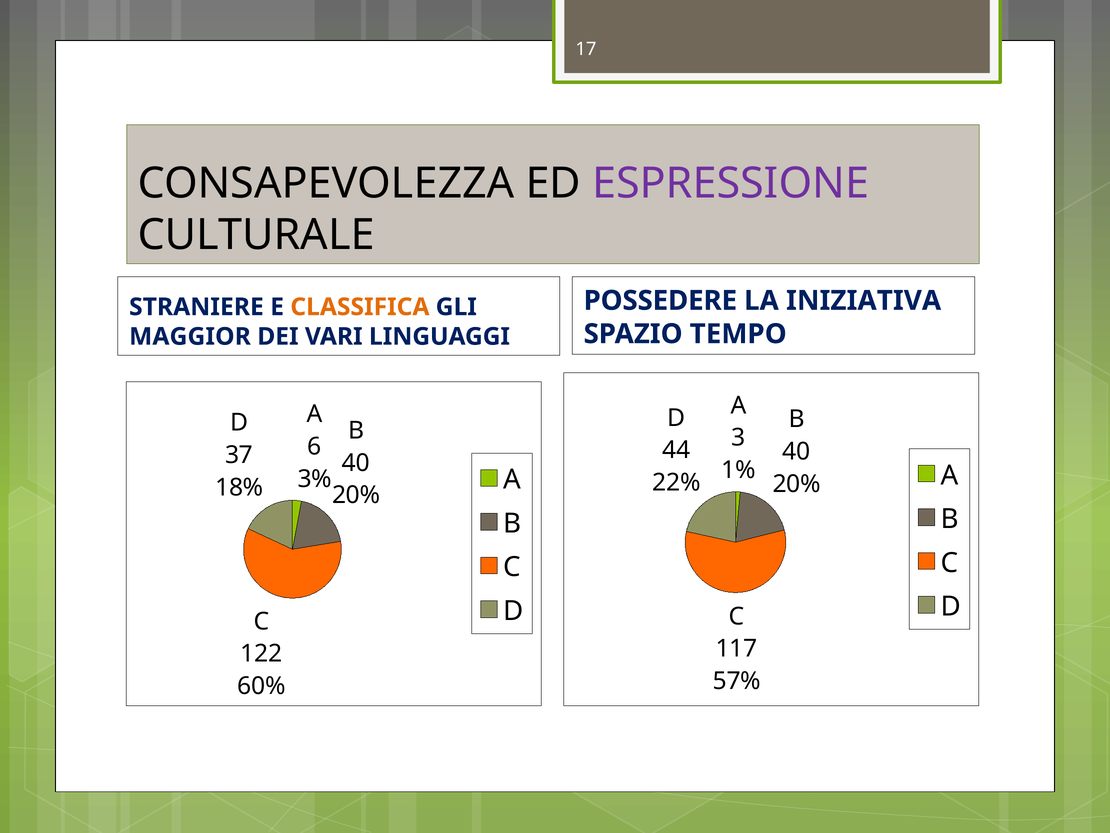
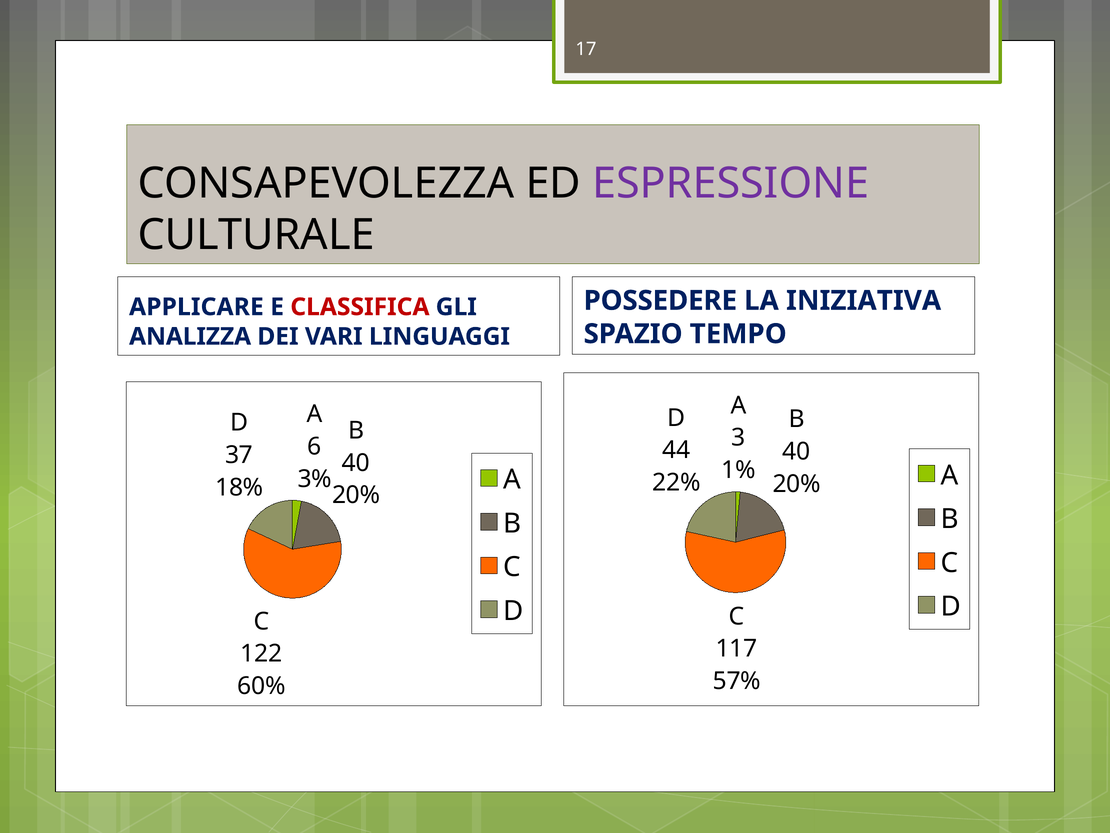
STRANIERE: STRANIERE -> APPLICARE
CLASSIFICA colour: orange -> red
MAGGIOR: MAGGIOR -> ANALIZZA
